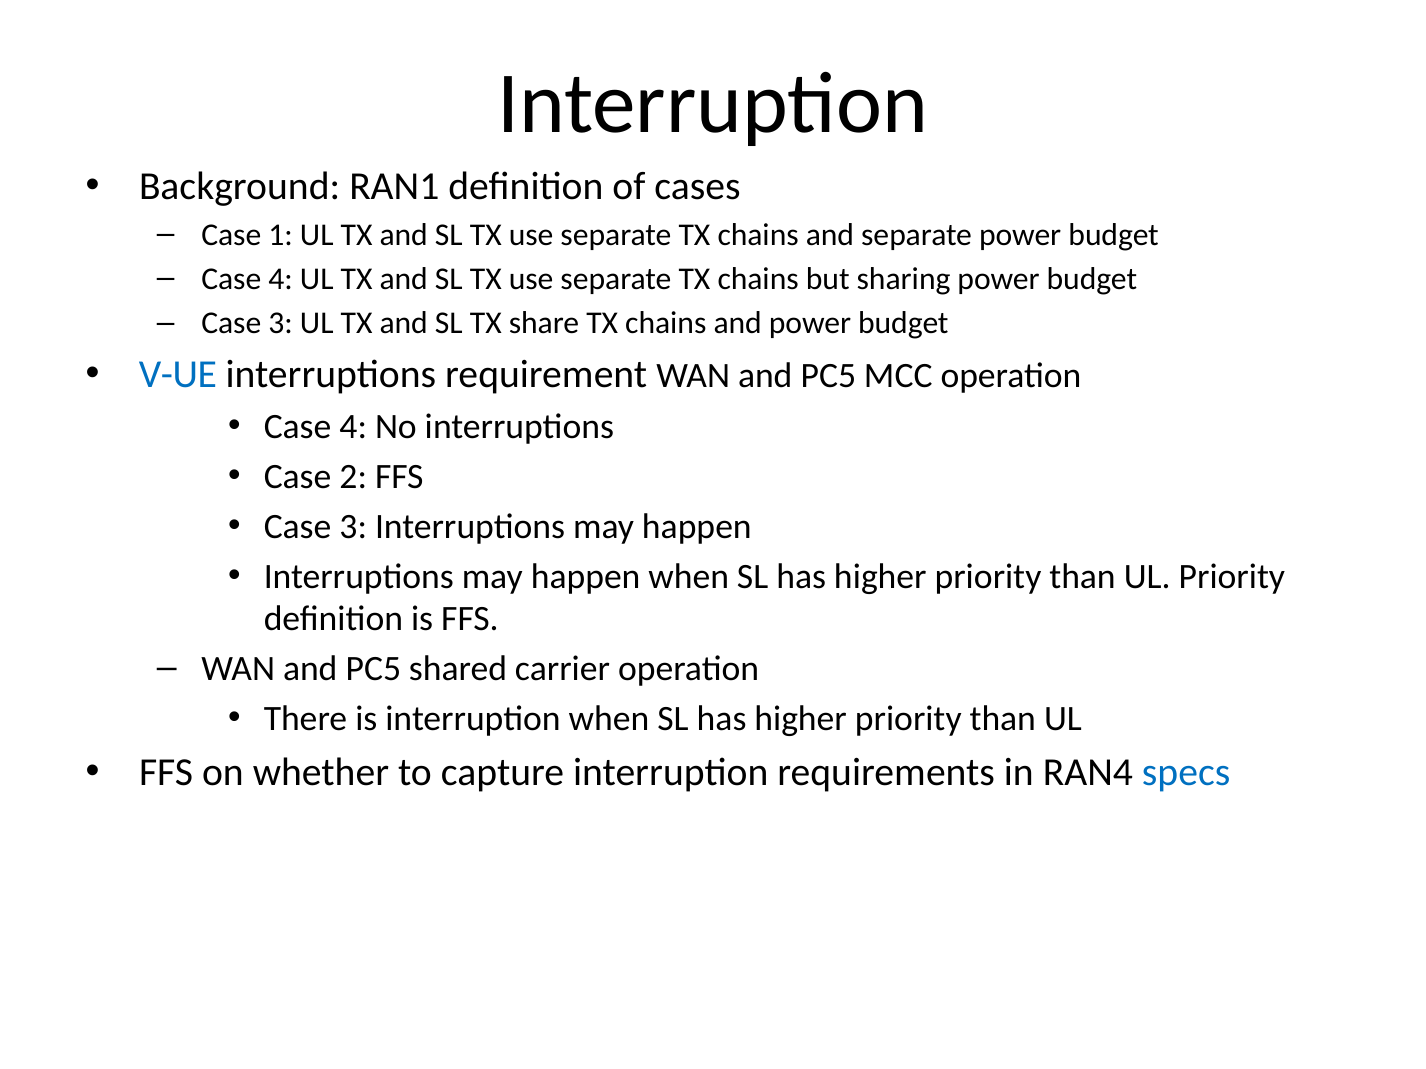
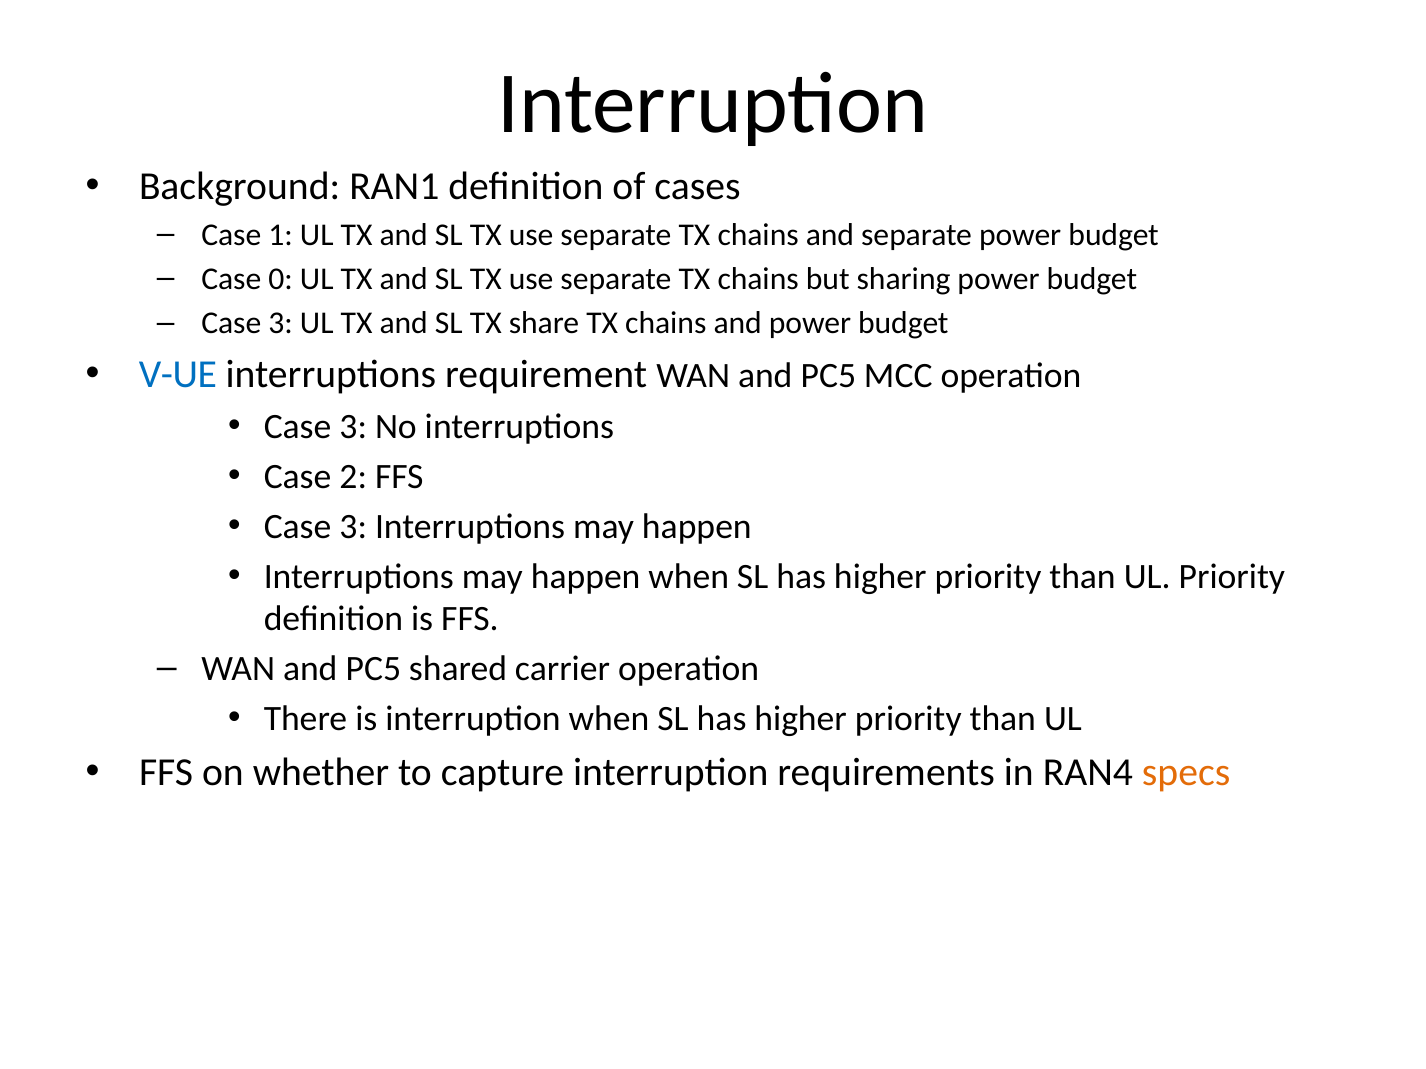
4 at (281, 279): 4 -> 0
4 at (353, 427): 4 -> 3
specs colour: blue -> orange
